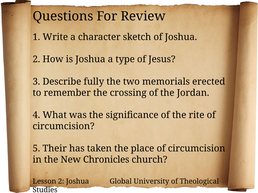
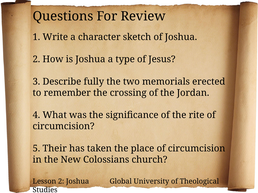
Chronicles: Chronicles -> Colossians
